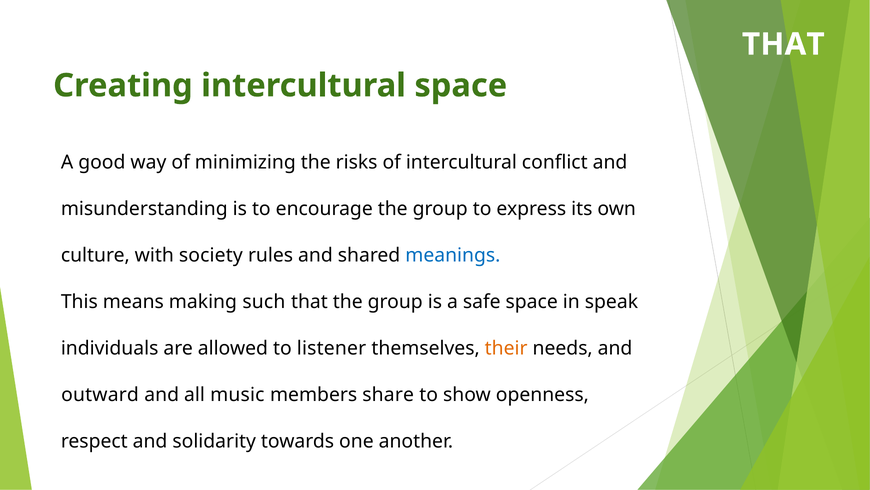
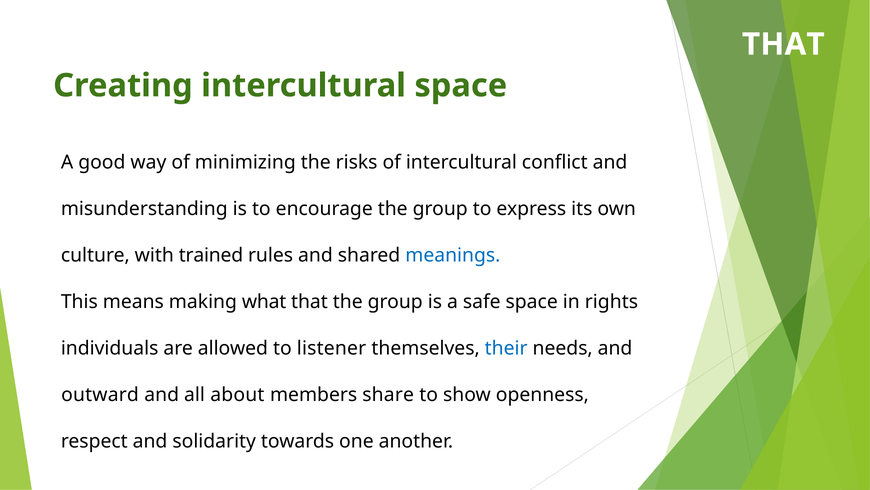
society: society -> trained
such: such -> what
speak: speak -> rights
their colour: orange -> blue
music: music -> about
